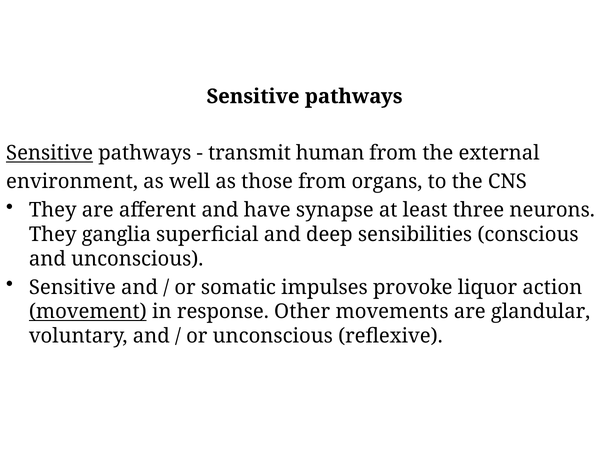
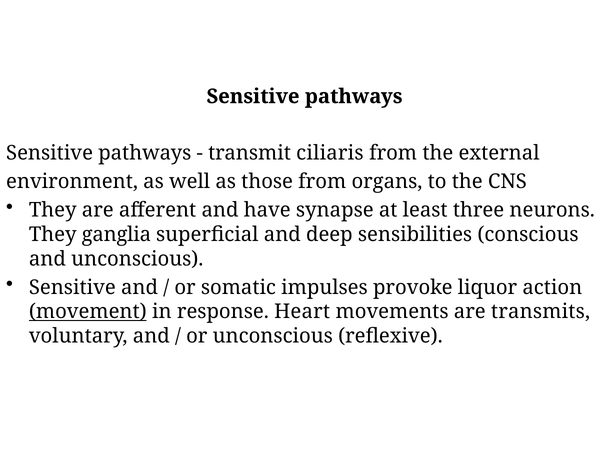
Sensitive at (50, 153) underline: present -> none
human: human -> ciliaris
Other: Other -> Heart
glandular: glandular -> transmits
